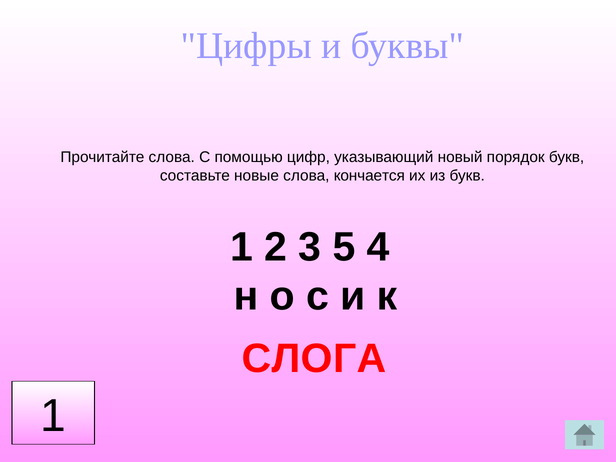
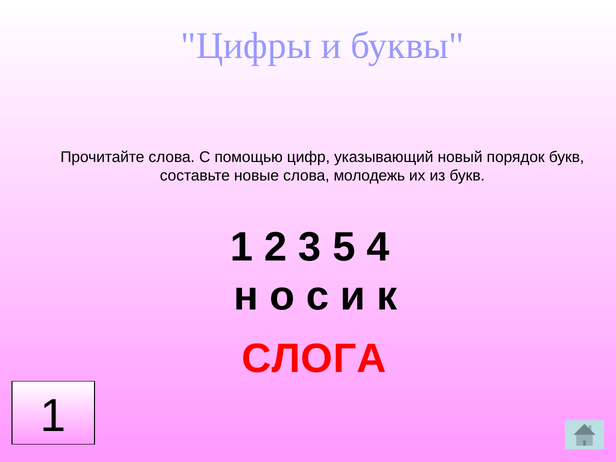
кончается: кончается -> молодежь
